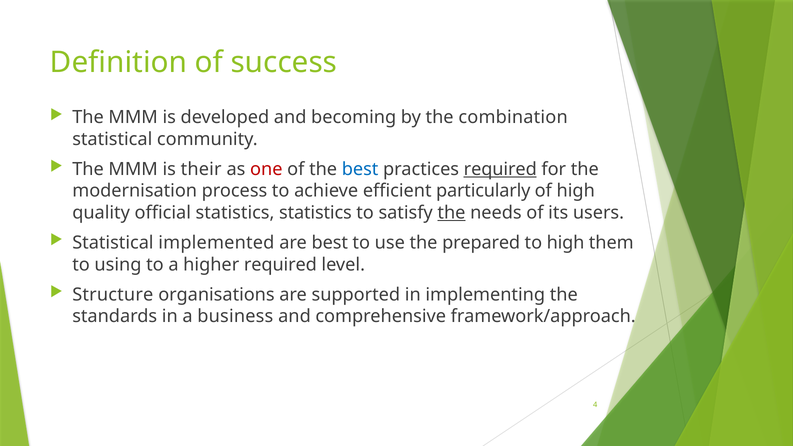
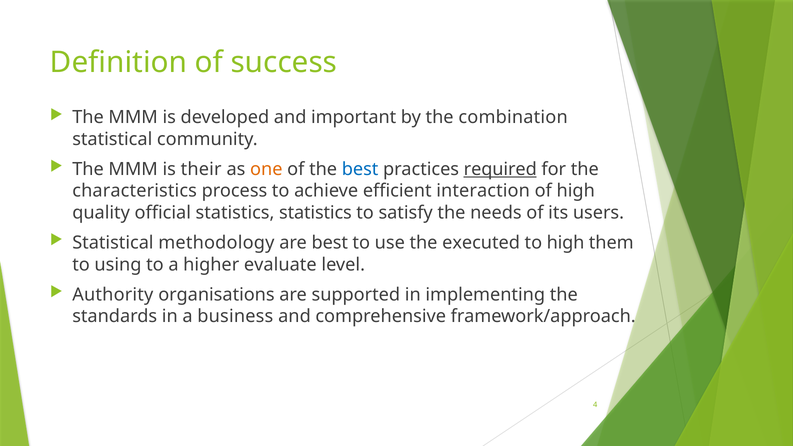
becoming: becoming -> important
one colour: red -> orange
modernisation: modernisation -> characteristics
particularly: particularly -> interaction
the at (451, 213) underline: present -> none
implemented: implemented -> methodology
prepared: prepared -> executed
higher required: required -> evaluate
Structure: Structure -> Authority
